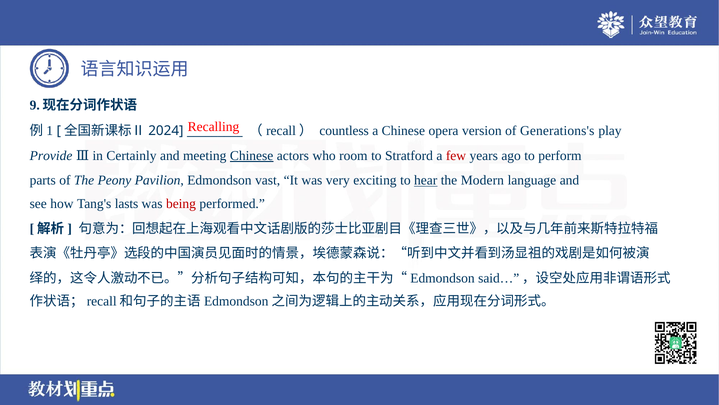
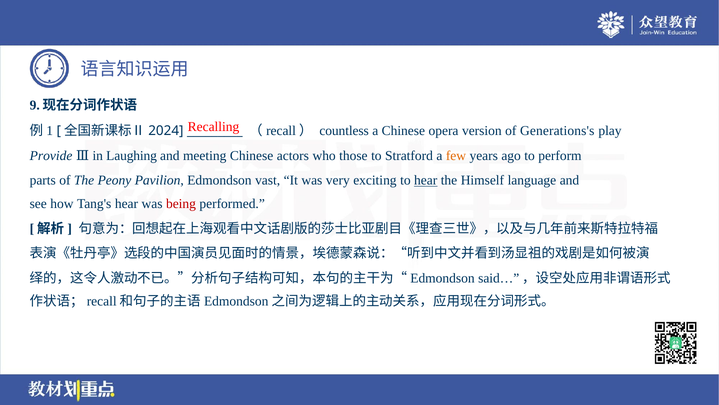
Certainly: Certainly -> Laughing
Chinese at (252, 155) underline: present -> none
room: room -> those
few colour: red -> orange
Modern: Modern -> Himself
Tang's lasts: lasts -> hear
